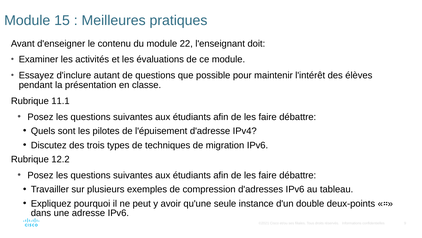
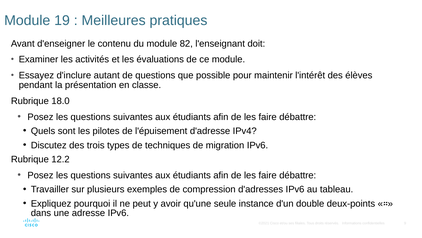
15: 15 -> 19
22: 22 -> 82
11.1: 11.1 -> 18.0
